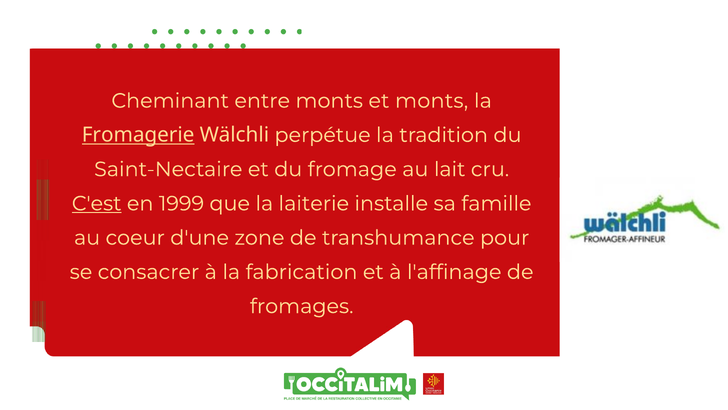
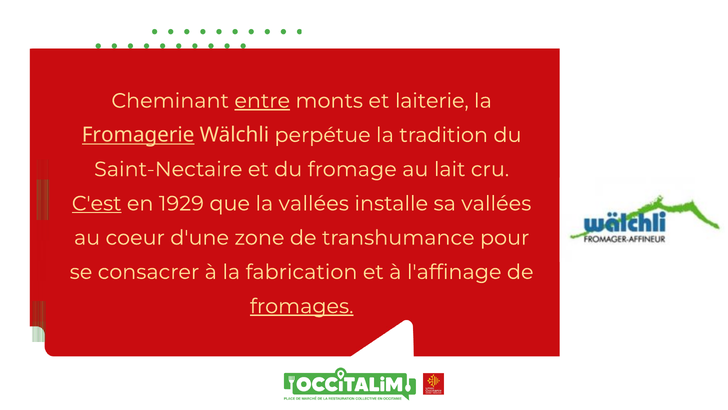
entre underline: none -> present
et monts: monts -> laiterie
1999: 1999 -> 1929
la laiterie: laiterie -> vallées
sa famille: famille -> vallées
fromages underline: none -> present
